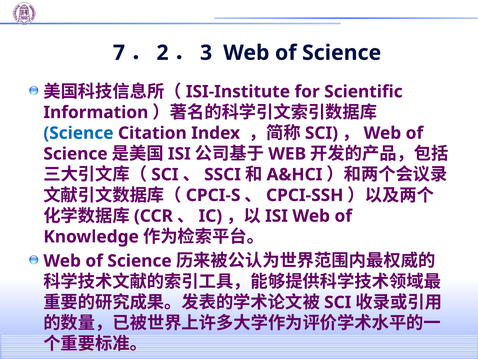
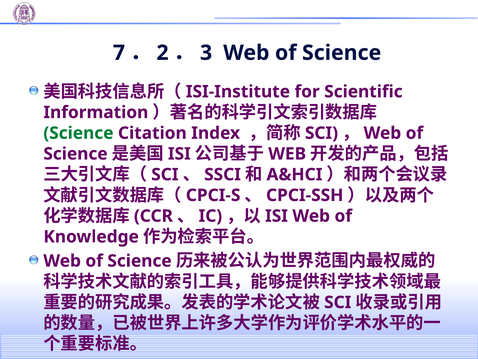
Science at (78, 133) colour: blue -> green
